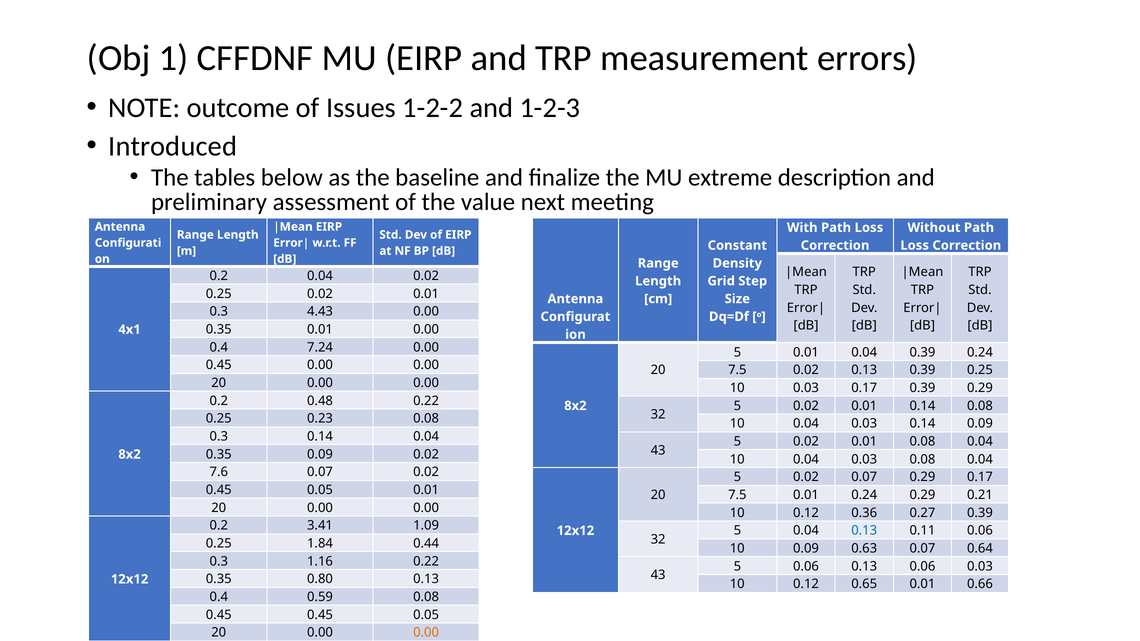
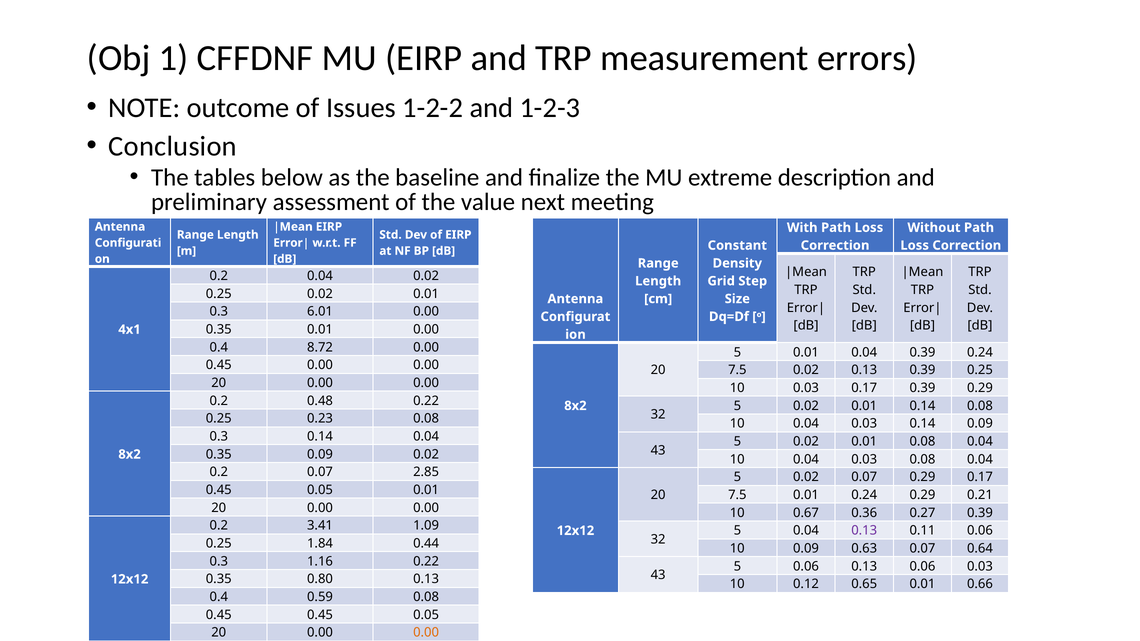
Introduced: Introduced -> Conclusion
4.43: 4.43 -> 6.01
7.24: 7.24 -> 8.72
7.6 at (219, 472): 7.6 -> 0.2
0.07 0.02: 0.02 -> 2.85
0.12 at (806, 513): 0.12 -> 0.67
0.13 at (864, 531) colour: blue -> purple
